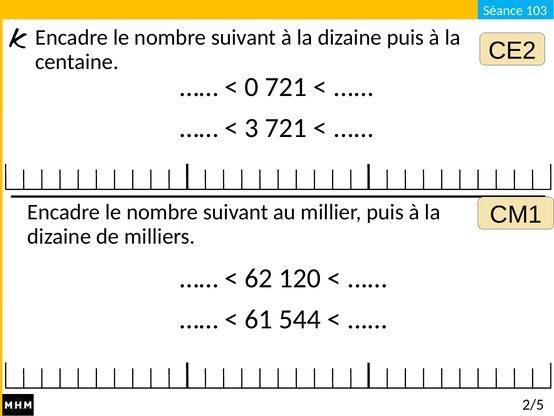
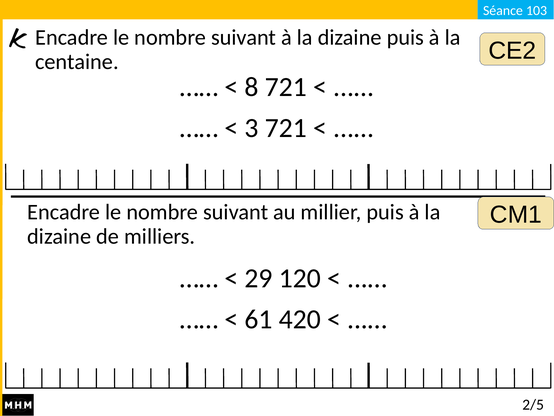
0: 0 -> 8
62: 62 -> 29
544: 544 -> 420
